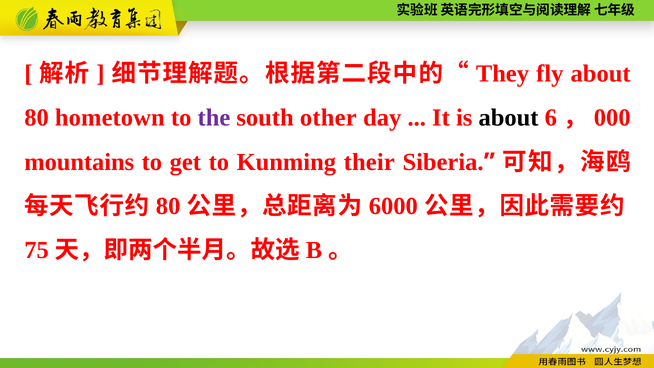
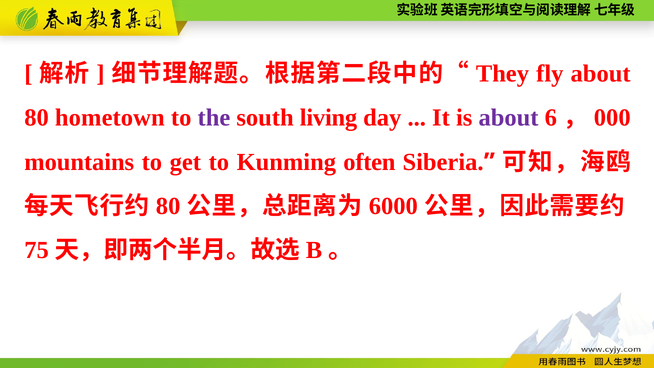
other: other -> living
about at (509, 118) colour: black -> purple
their: their -> often
